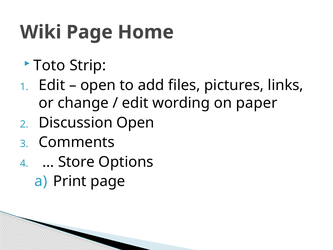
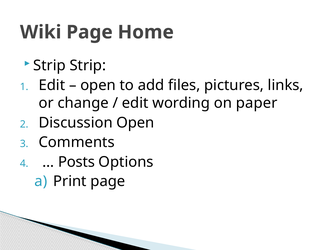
Toto at (49, 66): Toto -> Strip
Store: Store -> Posts
